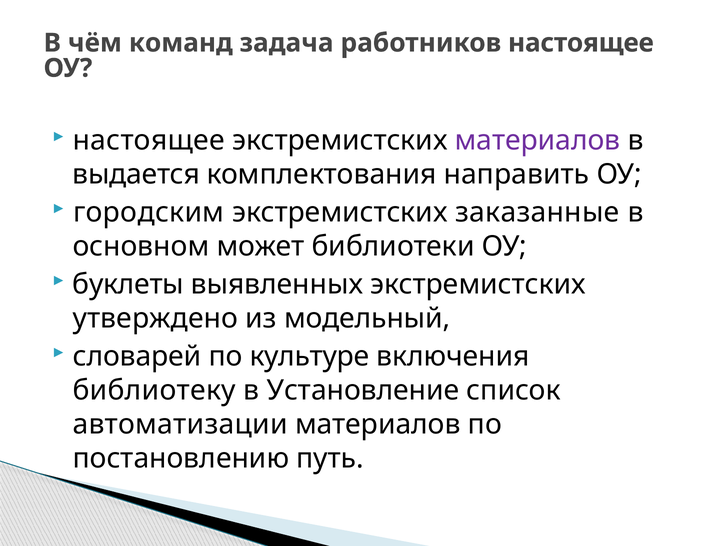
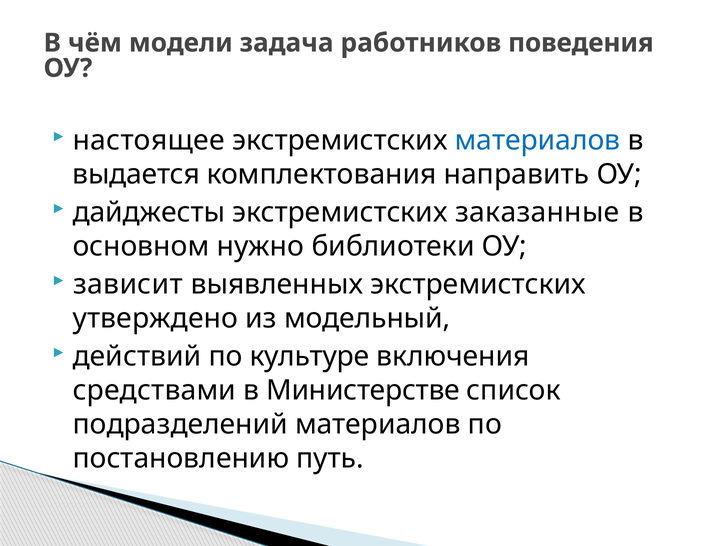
команд: команд -> модели
работников настоящее: настоящее -> поведения
материалов at (538, 140) colour: purple -> blue
городским: городским -> дайджесты
может: может -> нужно
буклеты: буклеты -> зависит
словарей: словарей -> действий
библиотеку: библиотеку -> средствами
Установление: Установление -> Министерстве
автоматизации: автоматизации -> подразделений
